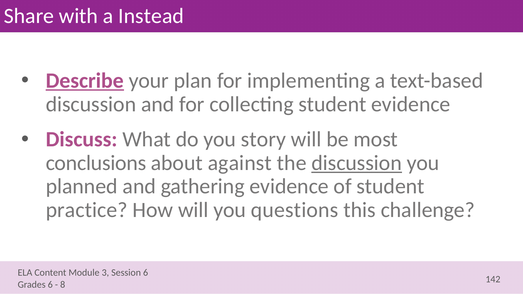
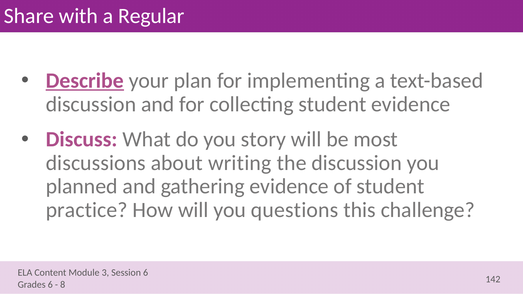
Instead: Instead -> Regular
conclusions: conclusions -> discussions
against: against -> writing
discussion at (357, 163) underline: present -> none
